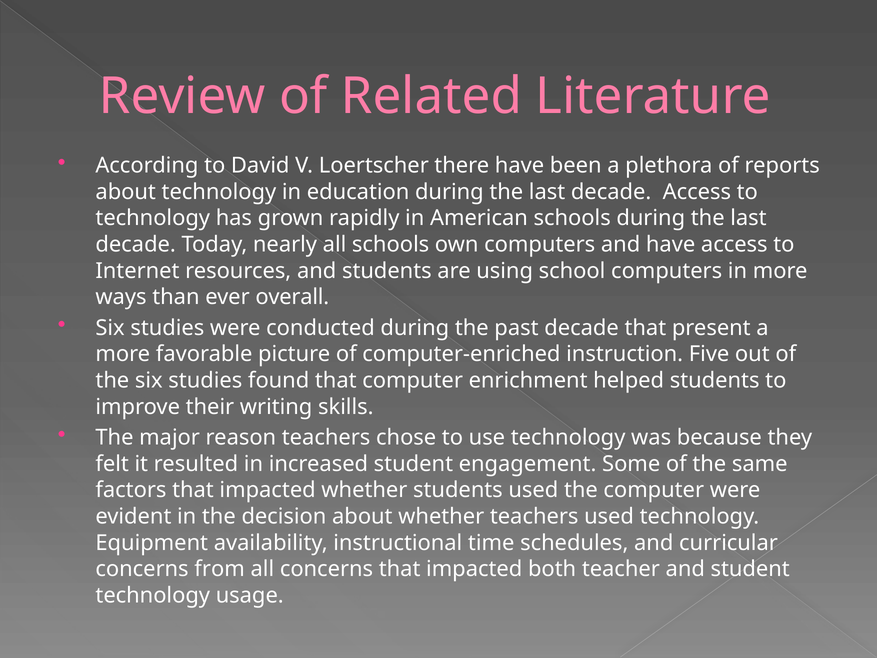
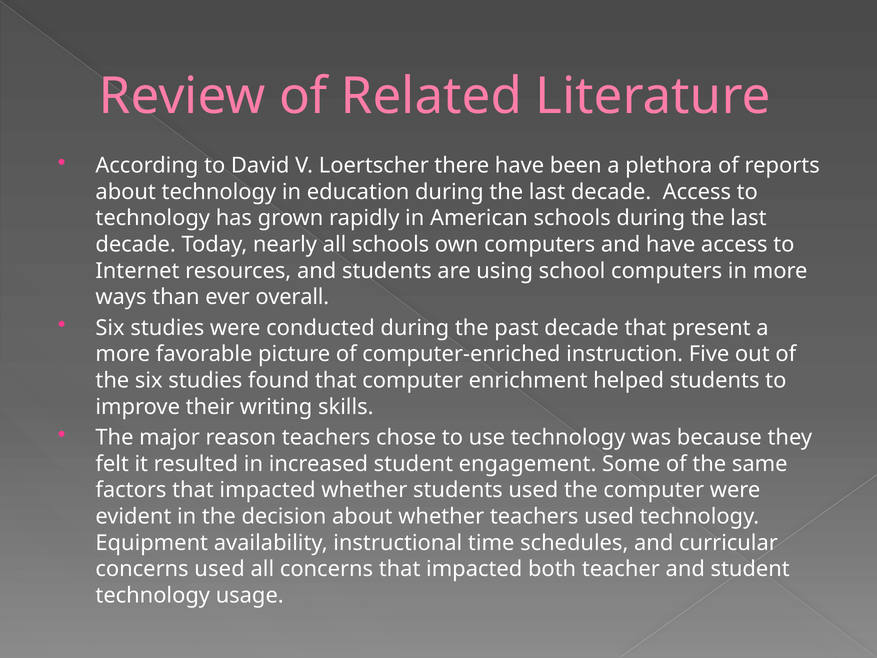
concerns from: from -> used
